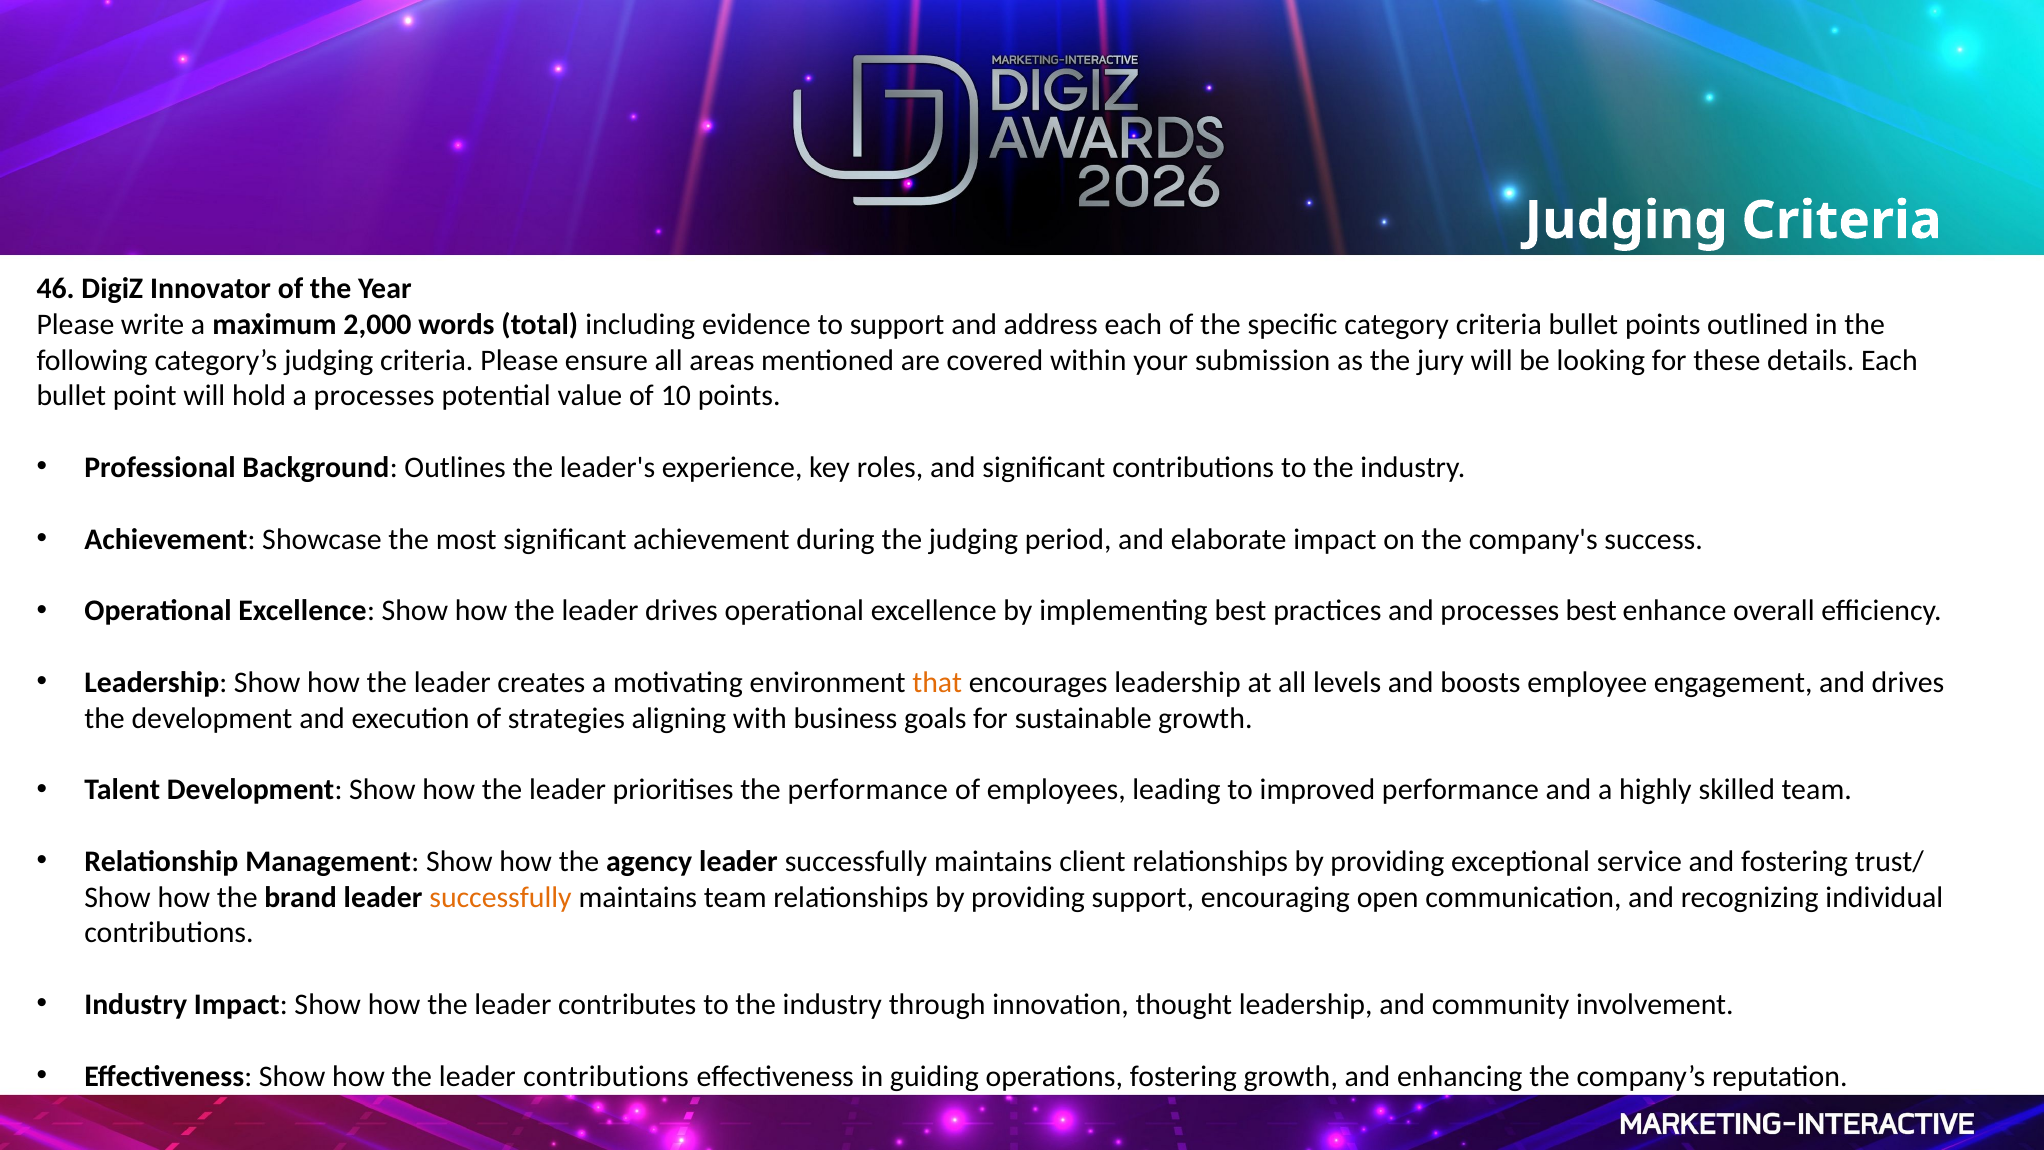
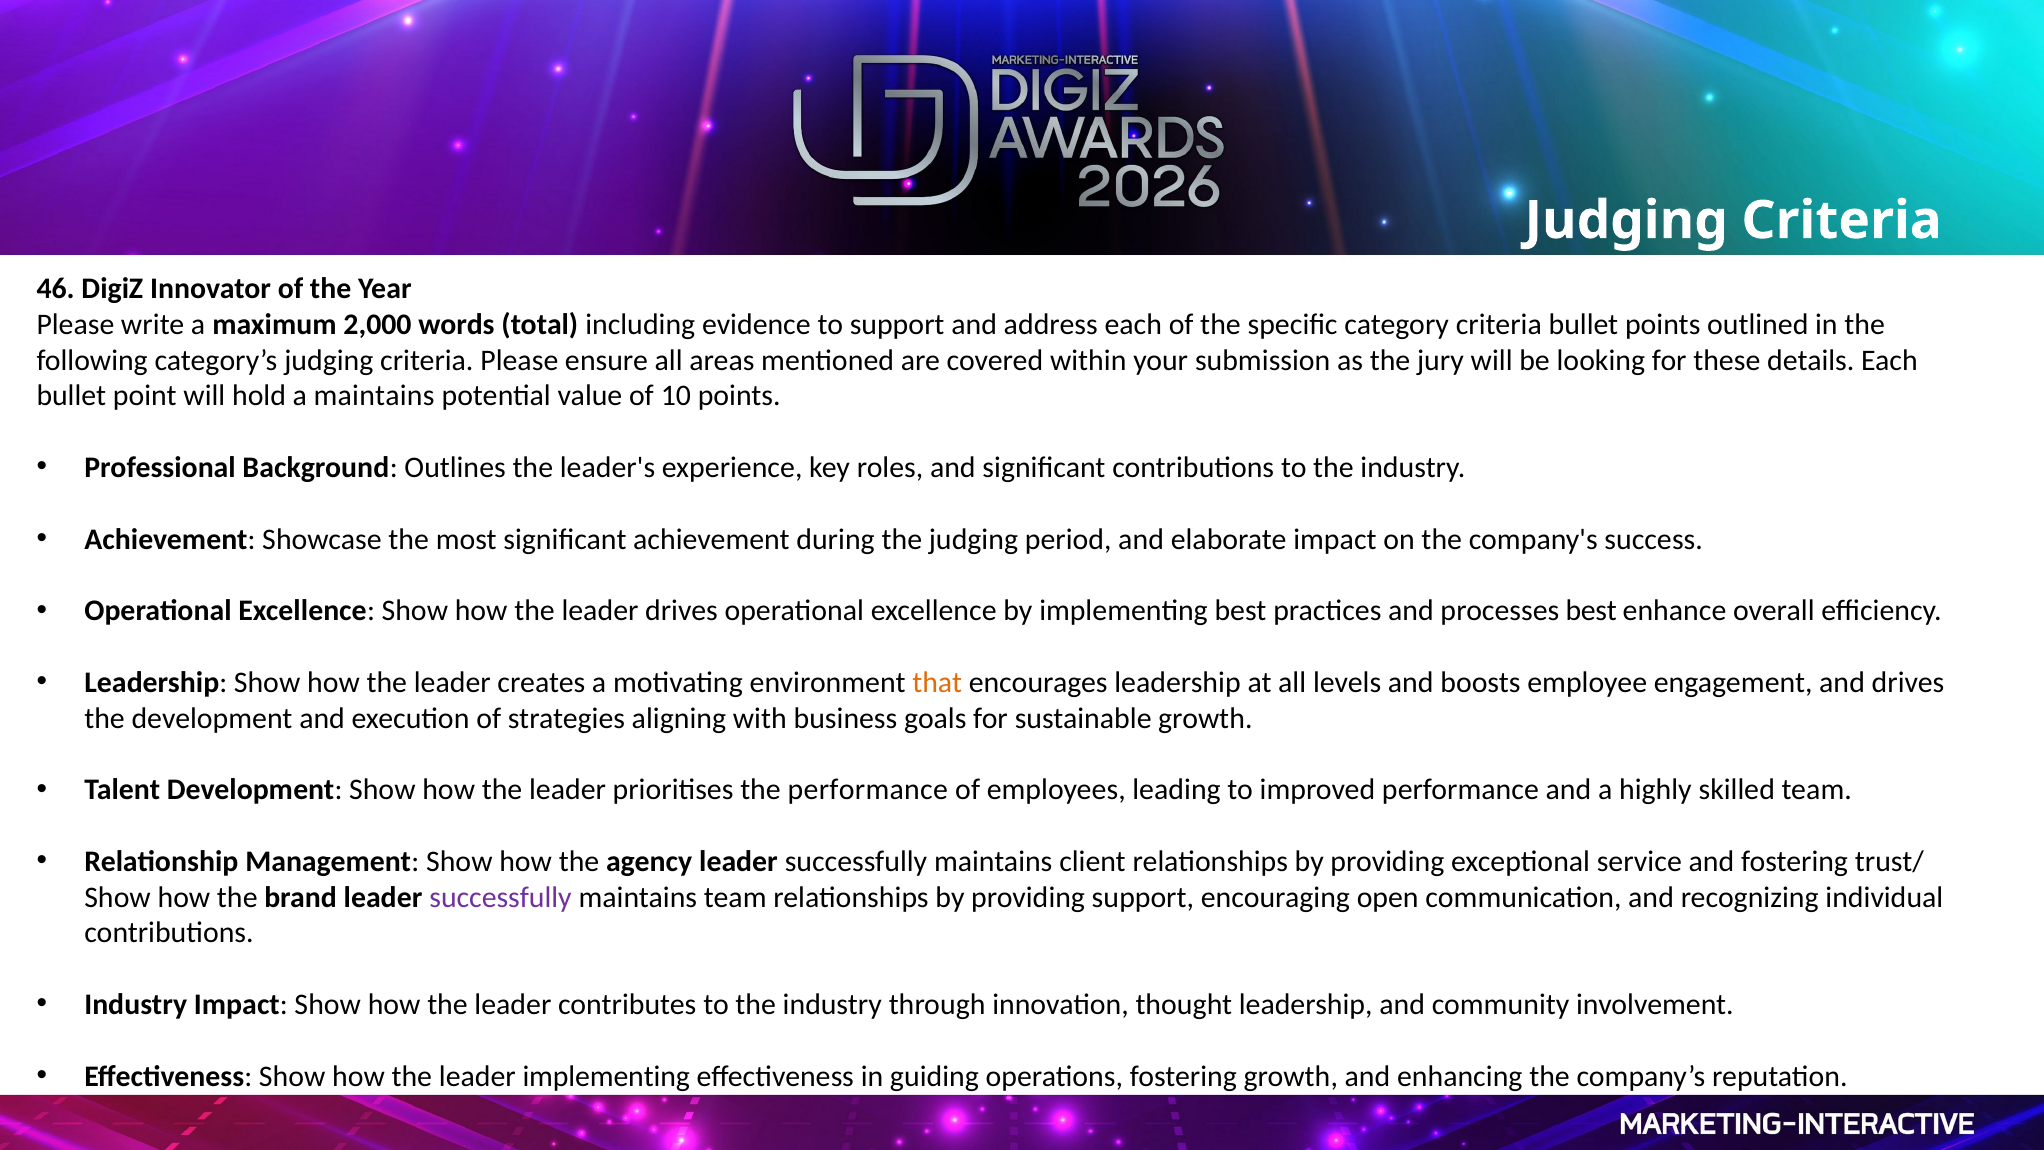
a processes: processes -> maintains
successfully at (501, 897) colour: orange -> purple
leader contributions: contributions -> implementing
